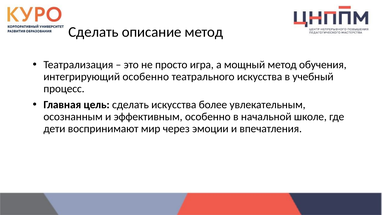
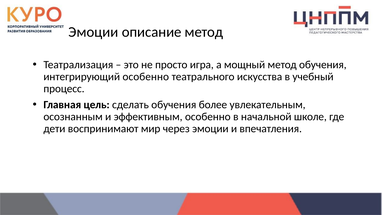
Сделать at (94, 32): Сделать -> Эмоции
сделать искусства: искусства -> обучения
